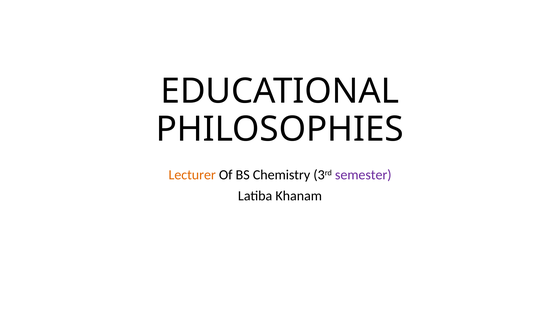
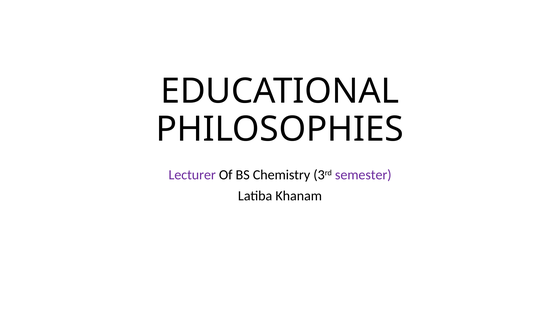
Lecturer colour: orange -> purple
